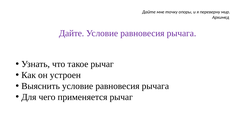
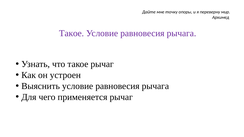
Дайте at (72, 33): Дайте -> Такое
